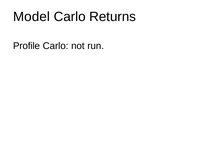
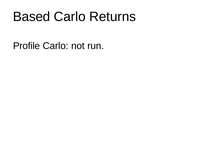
Model: Model -> Based
